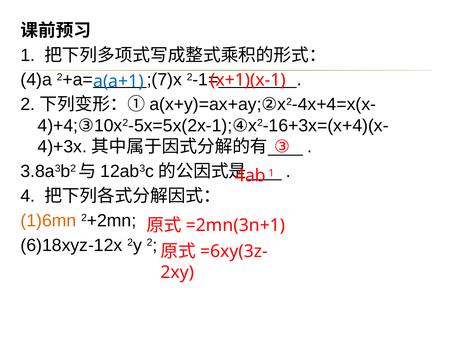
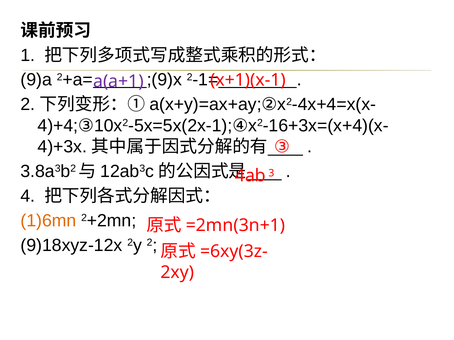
4)a: 4)a -> 9)a
;(7)x: ;(7)x -> ;(9)x
a(a+1 colour: blue -> purple
4ab 1: 1 -> 3
6)18xyz-12x: 6)18xyz-12x -> 9)18xyz-12x
